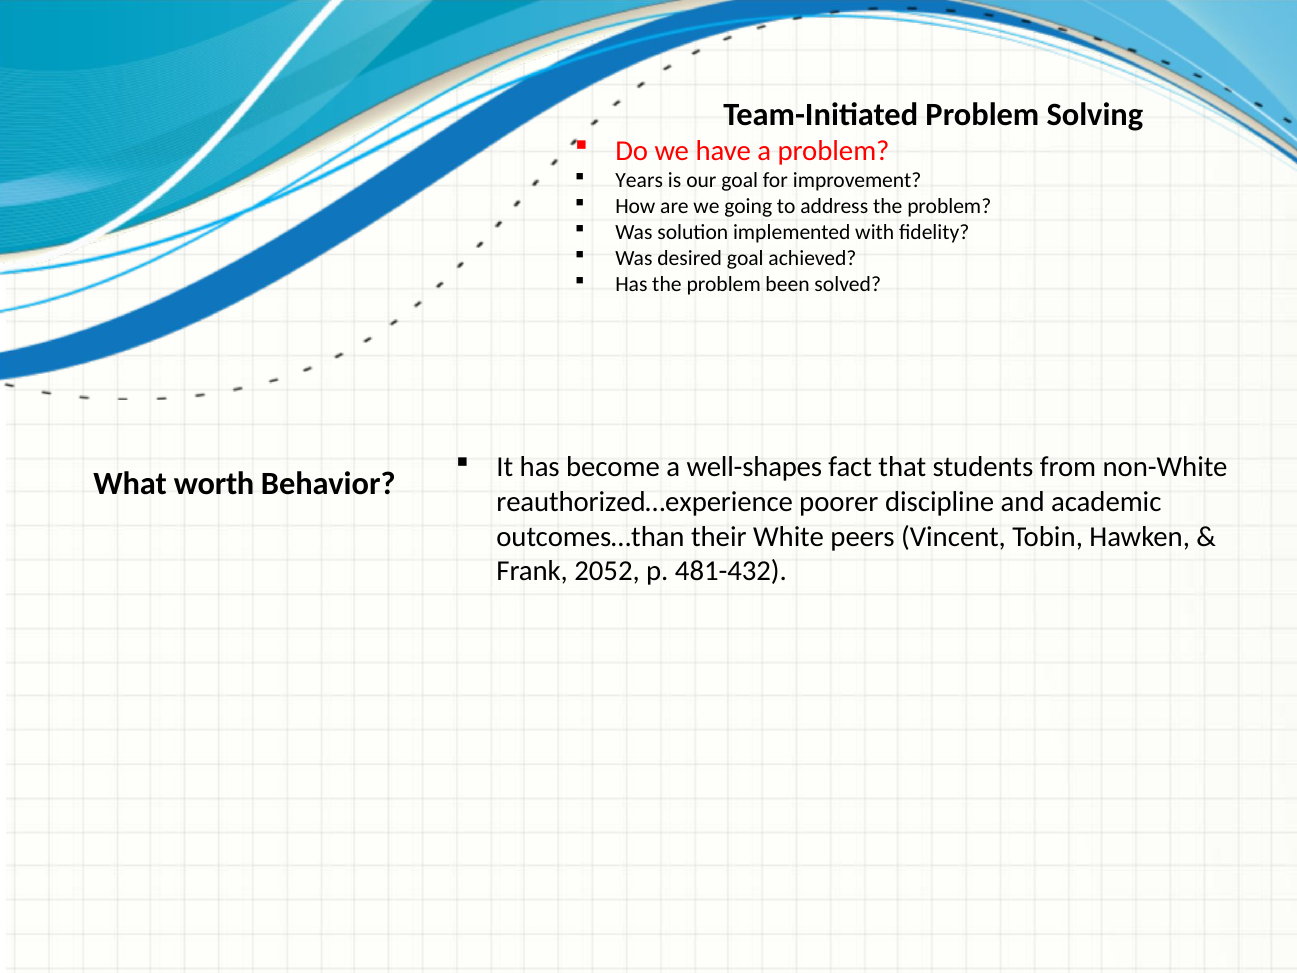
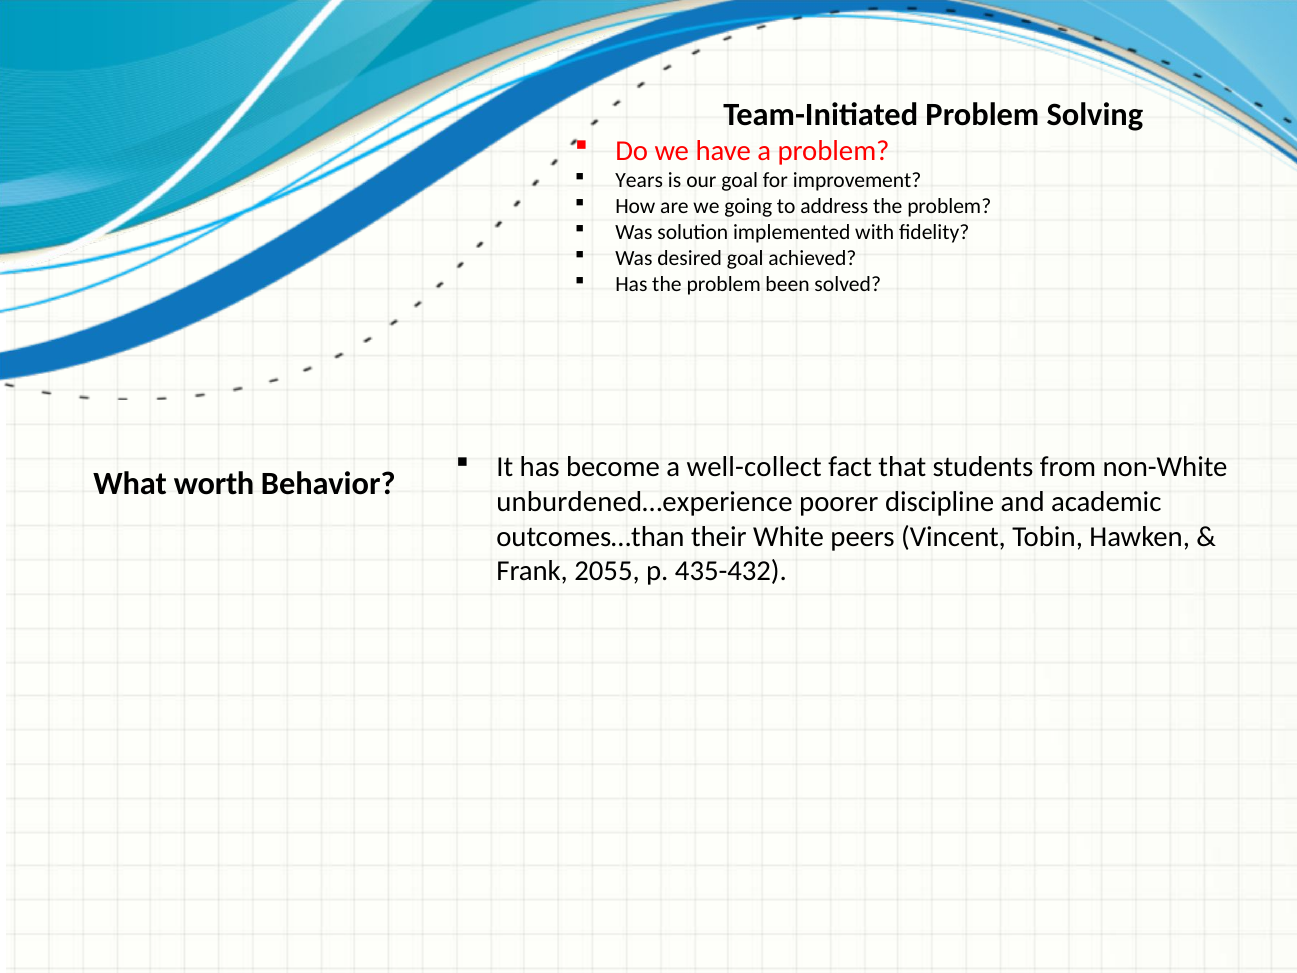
well-shapes: well-shapes -> well-collect
reauthorized…experience: reauthorized…experience -> unburdened…experience
2052: 2052 -> 2055
481-432: 481-432 -> 435-432
